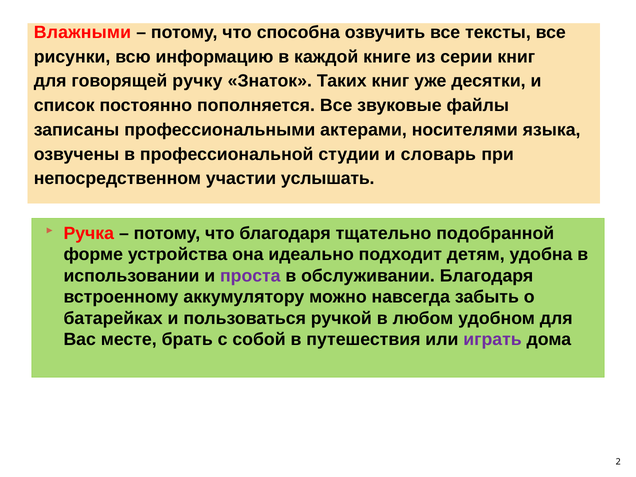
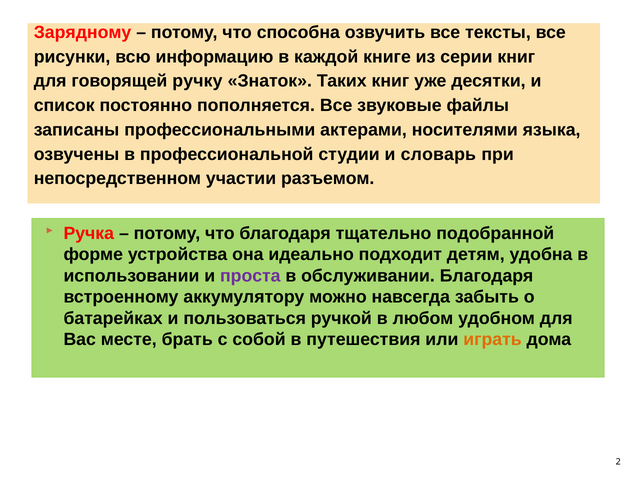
Влажными: Влажными -> Зарядному
услышать: услышать -> разъемом
играть colour: purple -> orange
